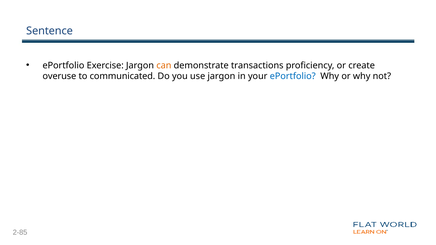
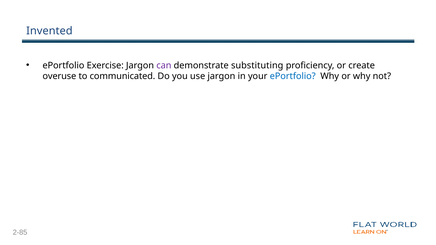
Sentence: Sentence -> Invented
can colour: orange -> purple
transactions: transactions -> substituting
